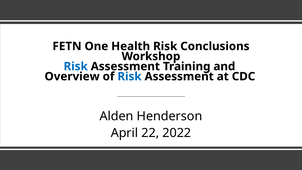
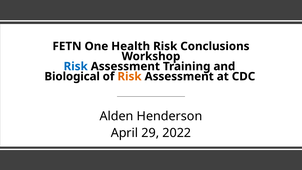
Overview: Overview -> Biological
Risk at (130, 76) colour: blue -> orange
22: 22 -> 29
